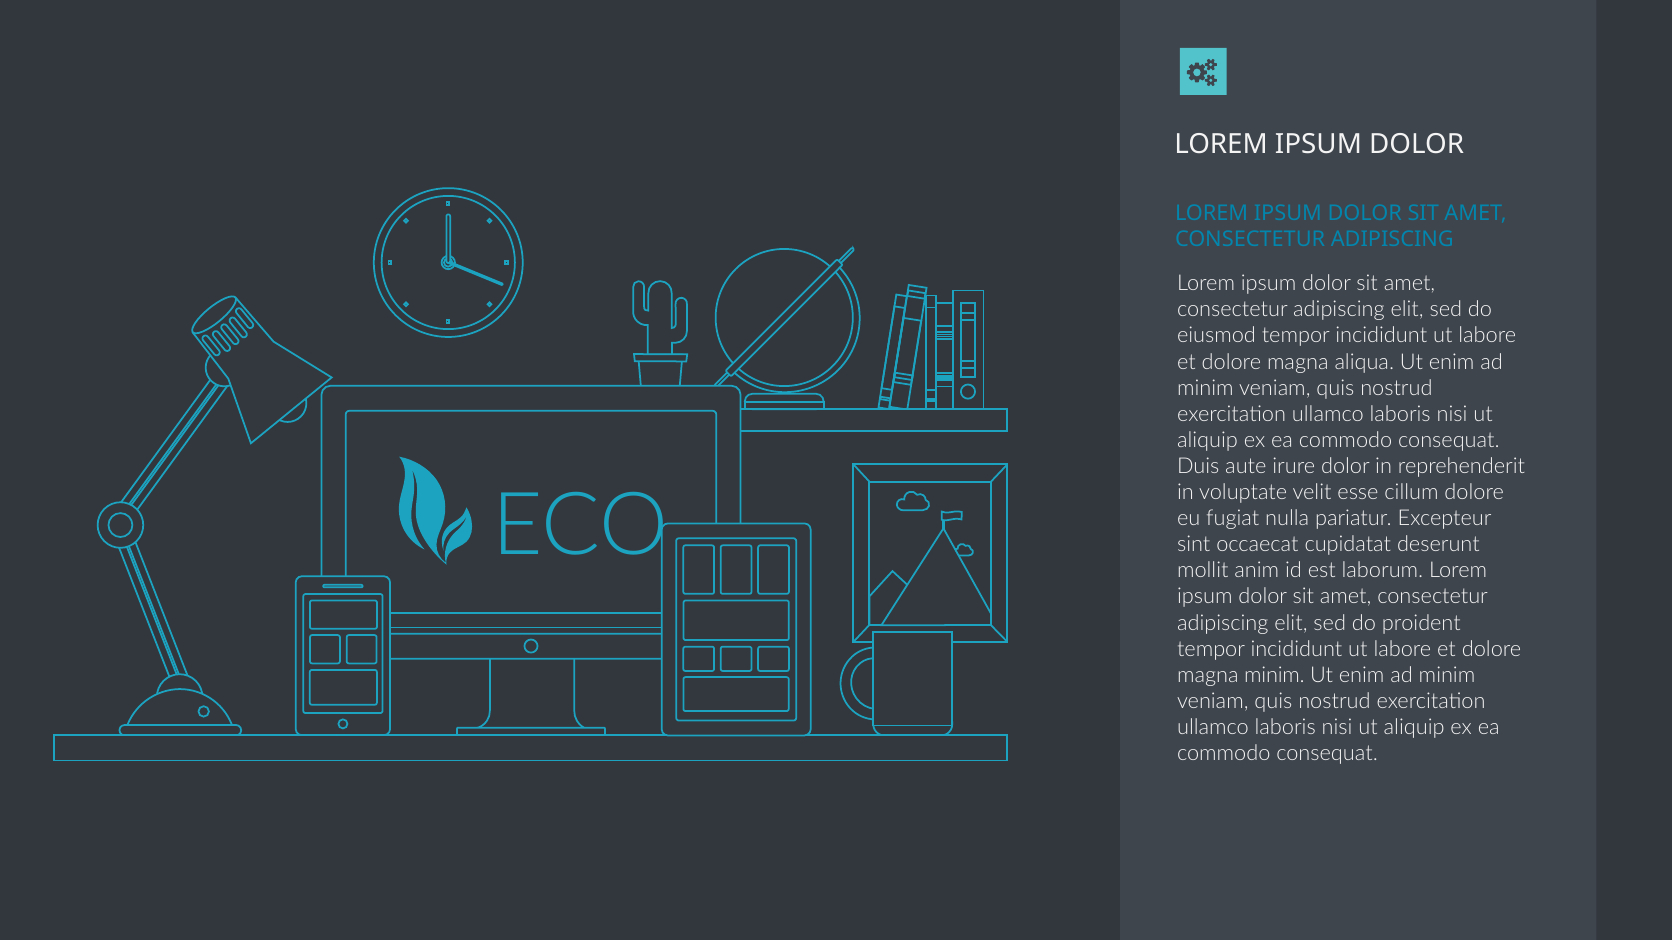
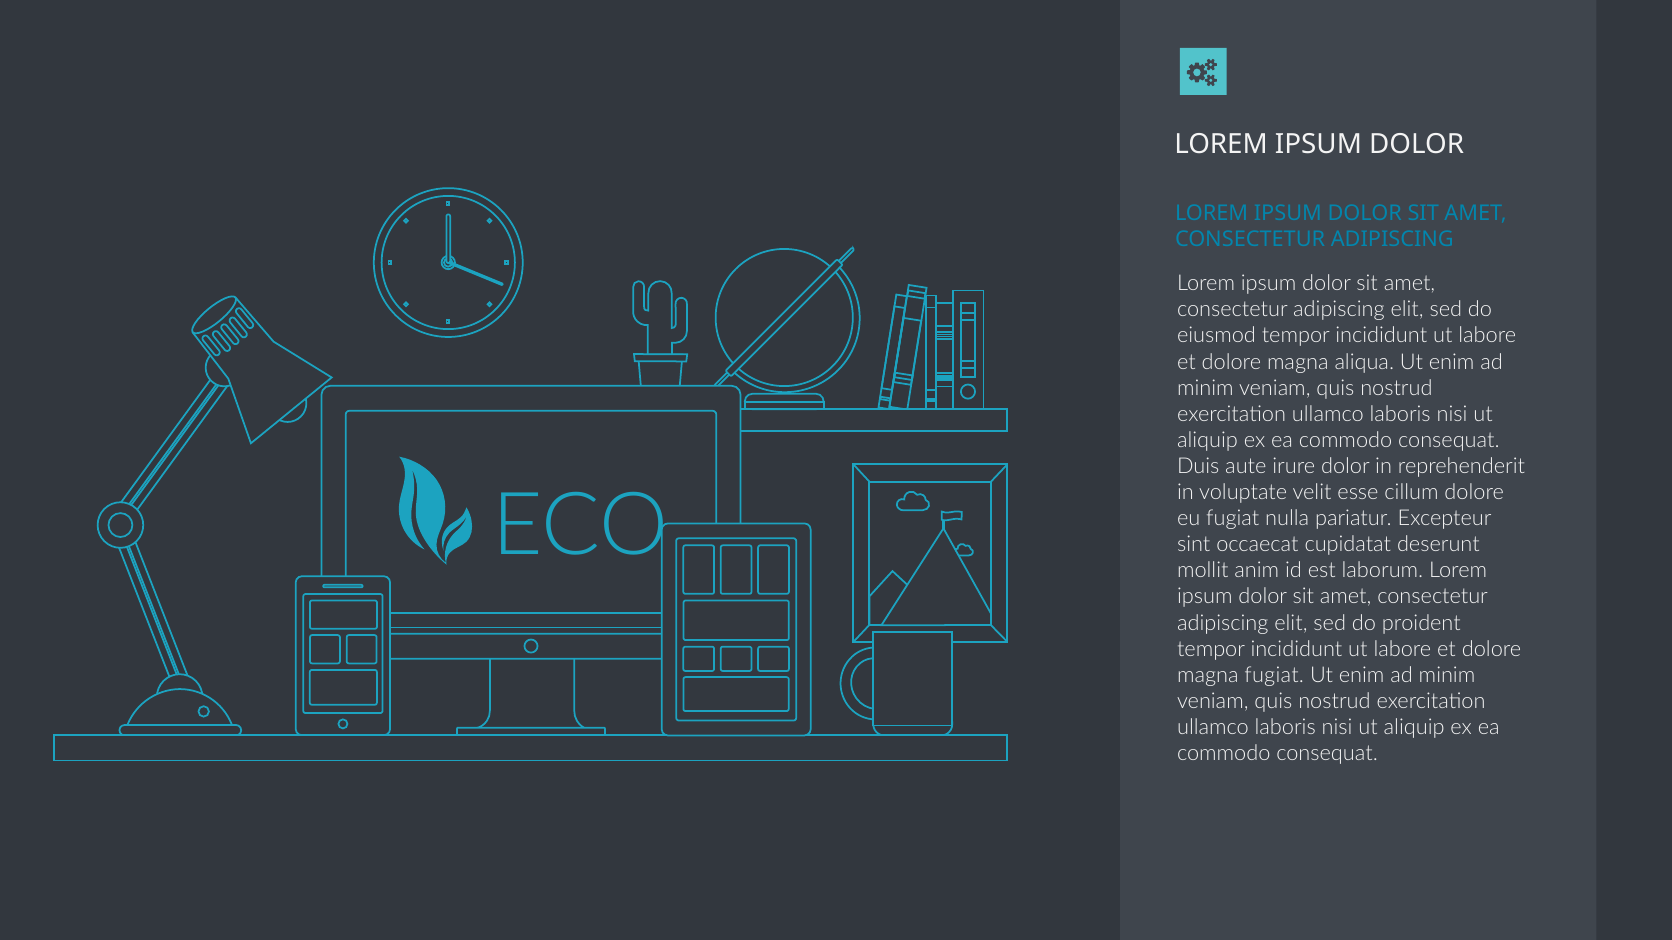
magna minim: minim -> fugiat
